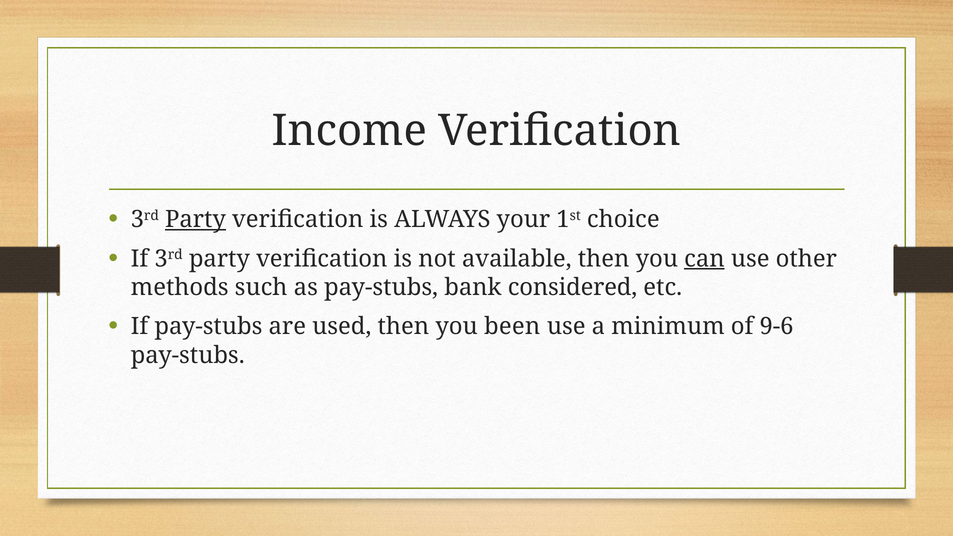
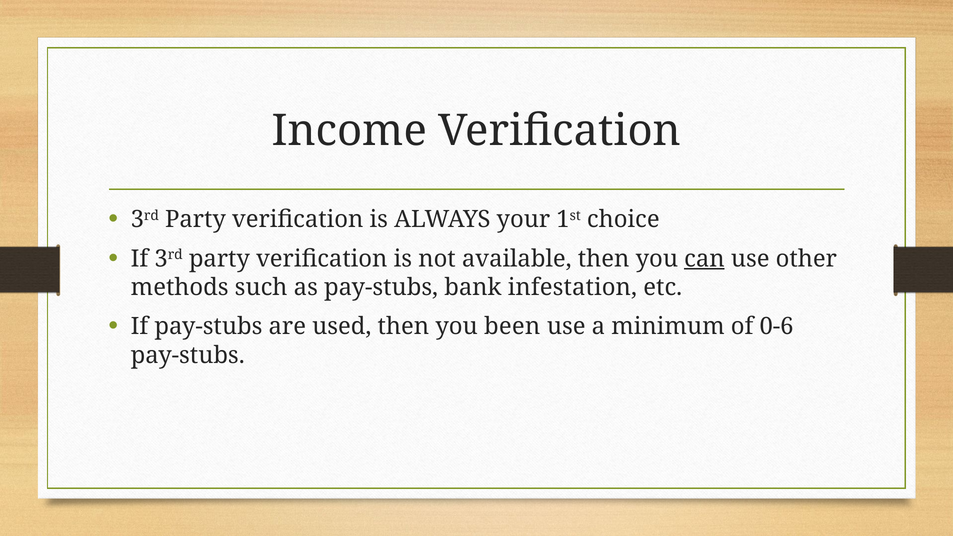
Party at (195, 219) underline: present -> none
considered: considered -> infestation
9-6: 9-6 -> 0-6
